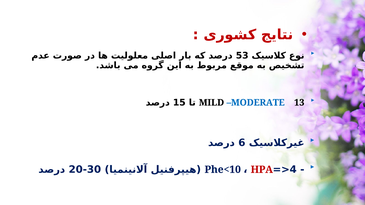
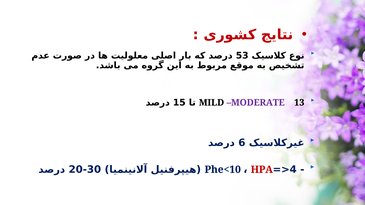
MODERATE colour: blue -> purple
